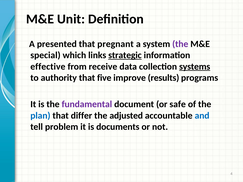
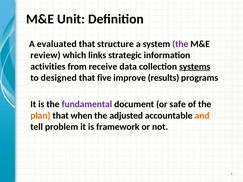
presented: presented -> evaluated
pregnant: pregnant -> structure
special: special -> review
strategic underline: present -> none
effective: effective -> activities
authority: authority -> designed
plan colour: blue -> orange
differ: differ -> when
and colour: blue -> orange
documents: documents -> framework
